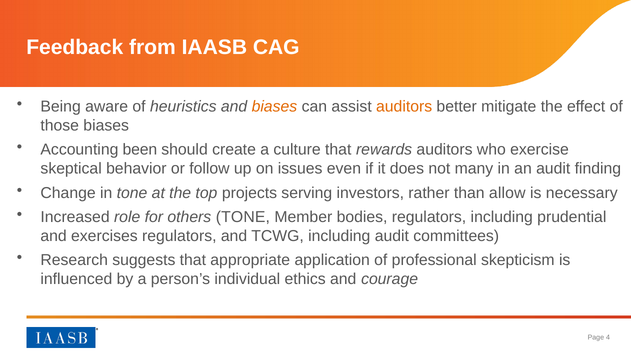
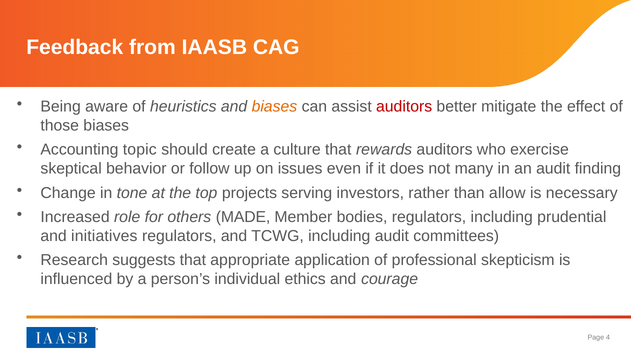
auditors at (404, 107) colour: orange -> red
been: been -> topic
others TONE: TONE -> MADE
exercises: exercises -> initiatives
